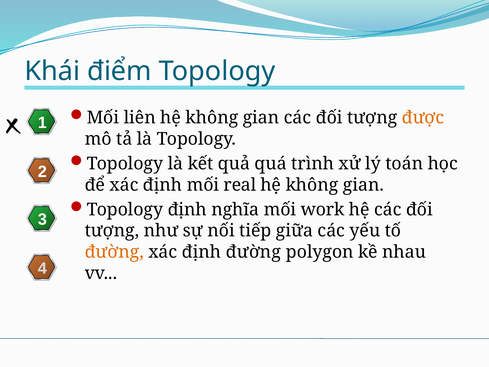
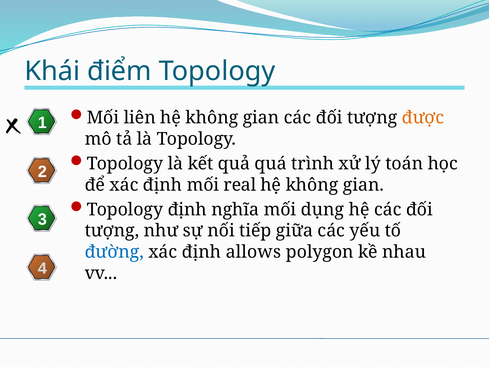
work: work -> dụng
đường at (114, 252) colour: orange -> blue
định đường: đường -> allows
